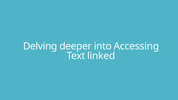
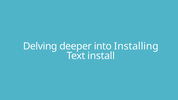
Accessing: Accessing -> Installing
linked: linked -> install
